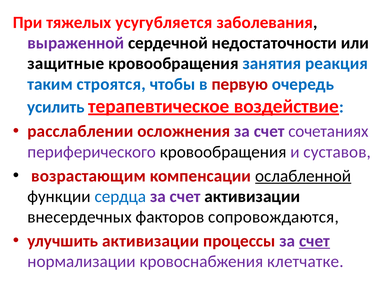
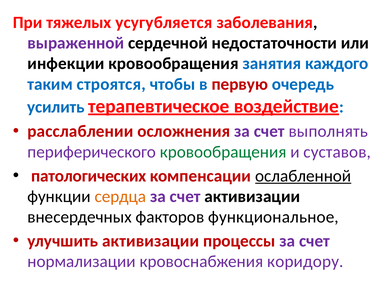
защитные: защитные -> инфекции
реакция: реакция -> каждого
сочетаниях: сочетаниях -> выполнять
кровообращения at (223, 152) colour: black -> green
возрастающим: возрастающим -> патологических
сердца colour: blue -> orange
сопровождаются: сопровождаются -> функциональное
счет at (314, 241) underline: present -> none
клетчатке: клетчатке -> коридору
